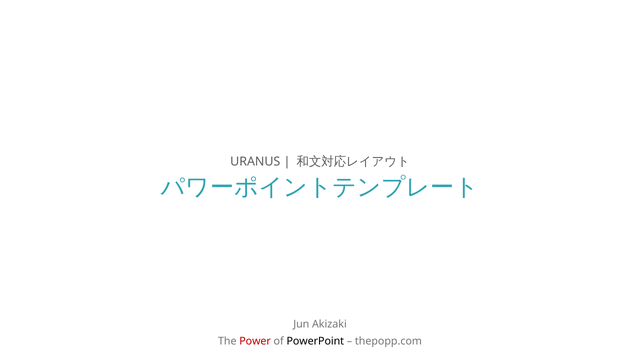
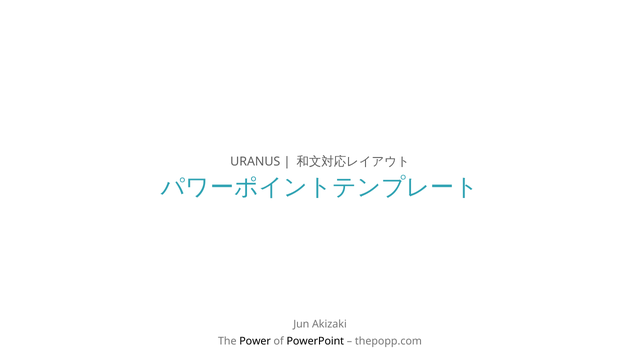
Power colour: red -> black
